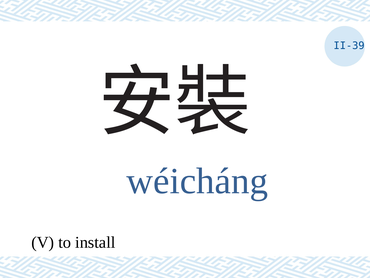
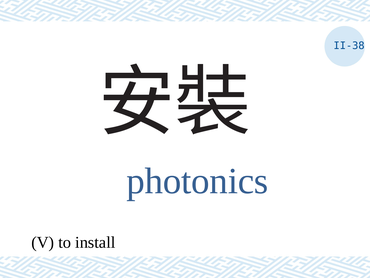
II-39: II-39 -> II-38
wéicháng: wéicháng -> photonics
